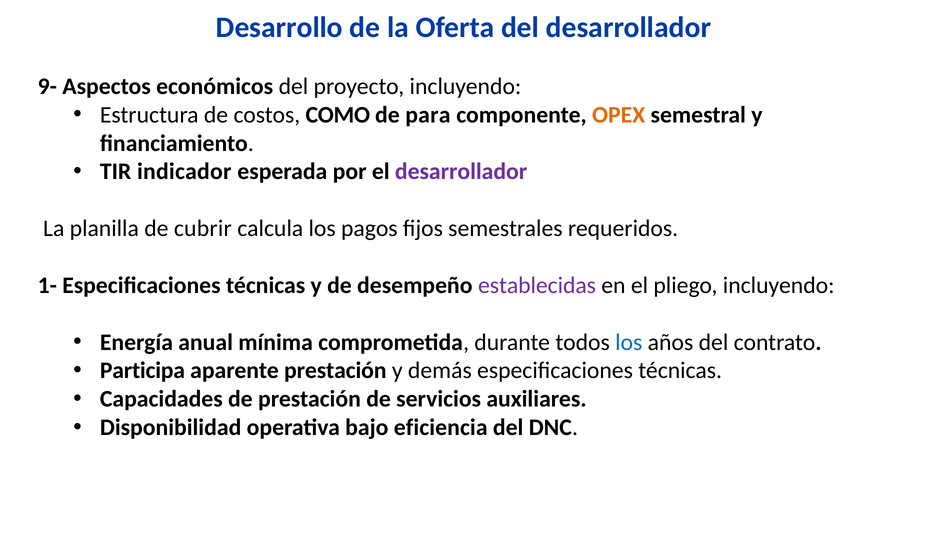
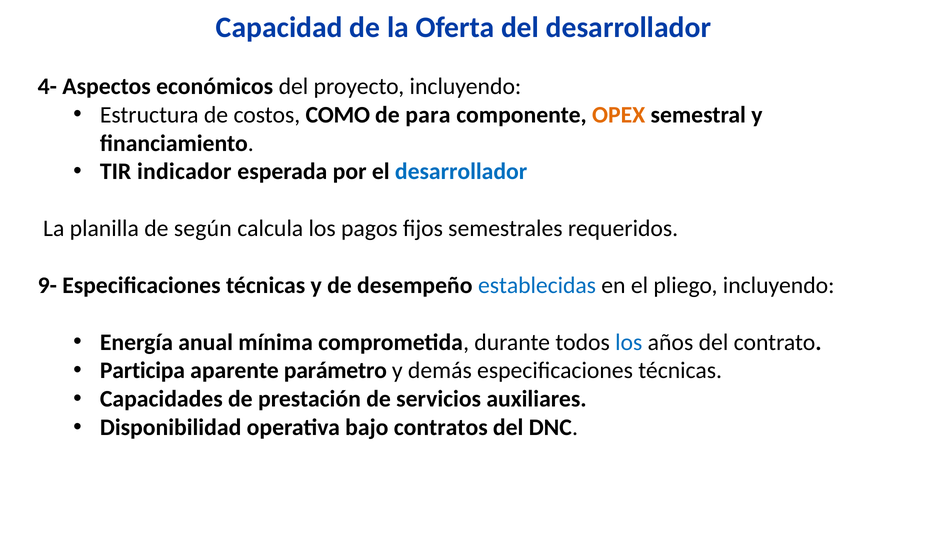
Desarrollo: Desarrollo -> Capacidad
9-: 9- -> 4-
desarrollador at (461, 172) colour: purple -> blue
cubrir: cubrir -> según
1-: 1- -> 9-
establecidas colour: purple -> blue
aparente prestación: prestación -> parámetro
eficiencia: eficiencia -> contratos
